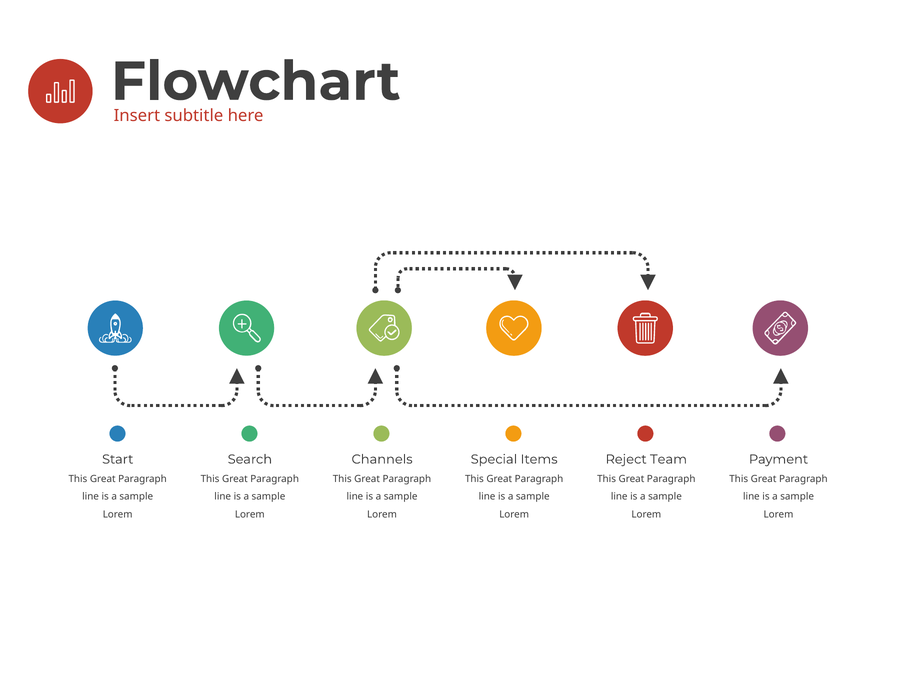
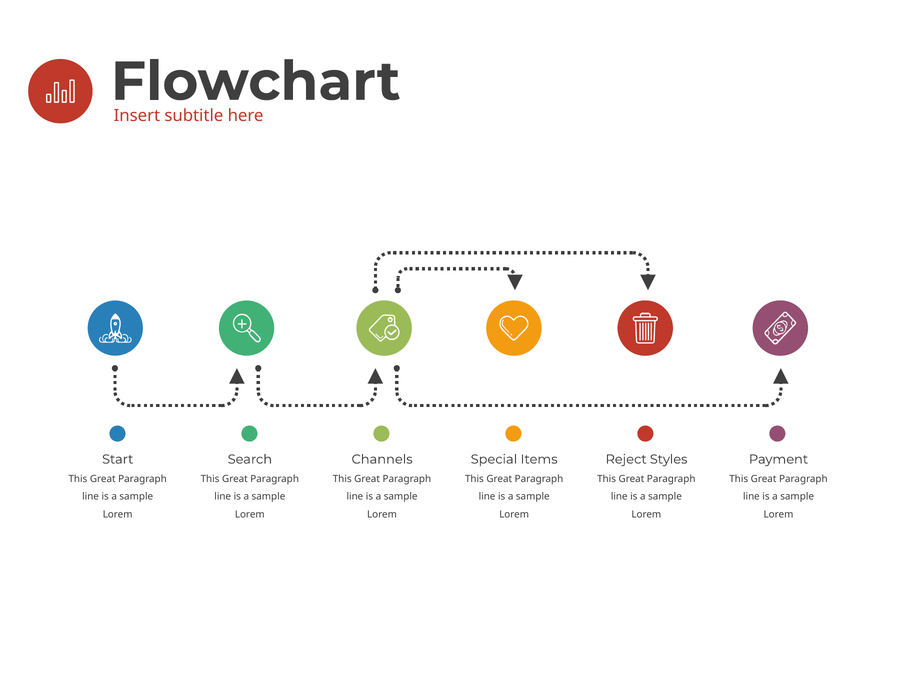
Team: Team -> Styles
